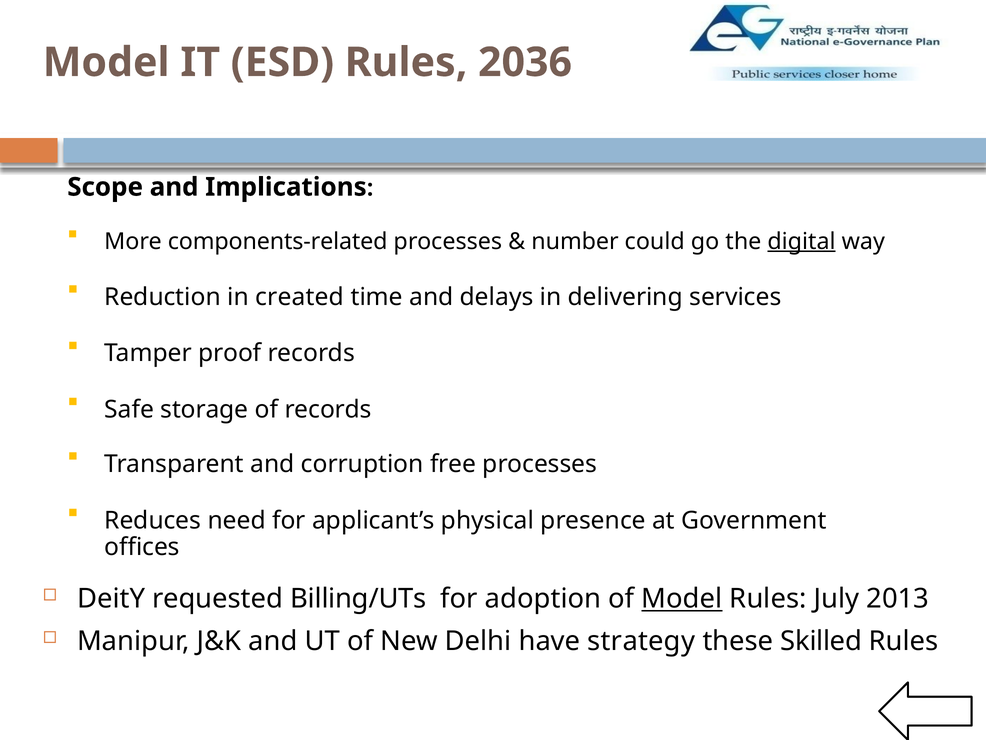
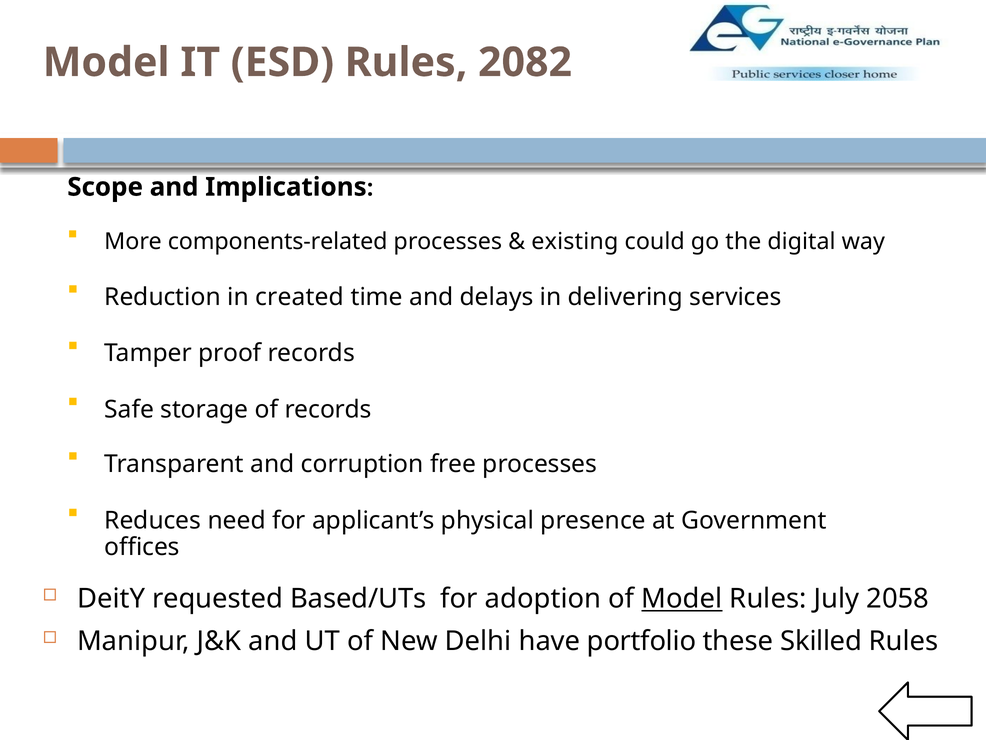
2036: 2036 -> 2082
number: number -> existing
digital underline: present -> none
Billing/UTs: Billing/UTs -> Based/UTs
2013: 2013 -> 2058
strategy: strategy -> portfolio
